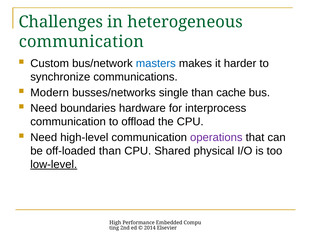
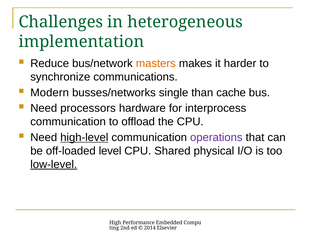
communication at (81, 42): communication -> implementation
Custom: Custom -> Reduce
masters colour: blue -> orange
boundaries: boundaries -> processors
high-level underline: none -> present
off-loaded than: than -> level
